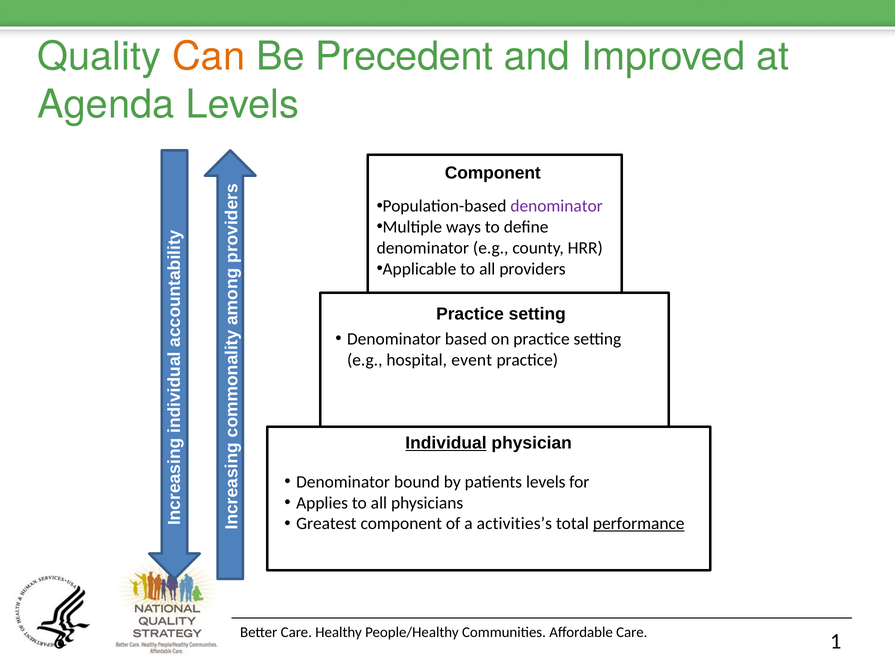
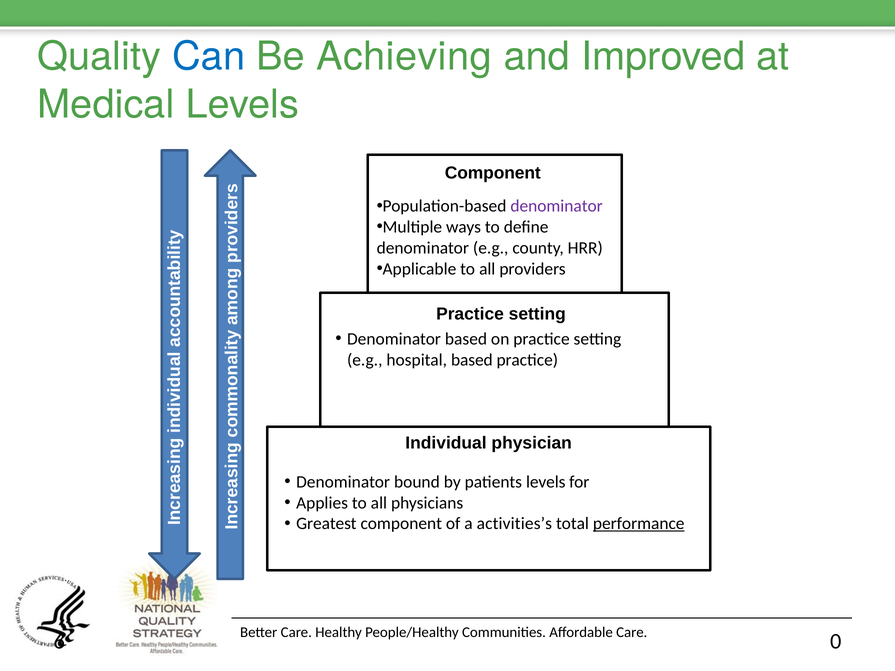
Can colour: orange -> blue
Precedent: Precedent -> Achieving
Agenda: Agenda -> Medical
hospital event: event -> based
Individual underline: present -> none
1: 1 -> 0
